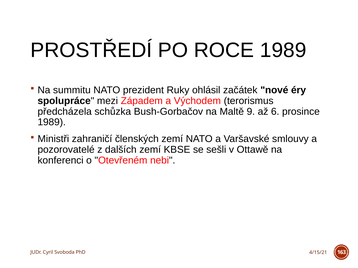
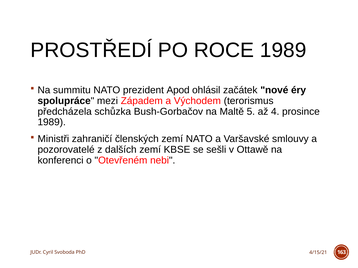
Ruky: Ruky -> Apod
9: 9 -> 5
6: 6 -> 4
